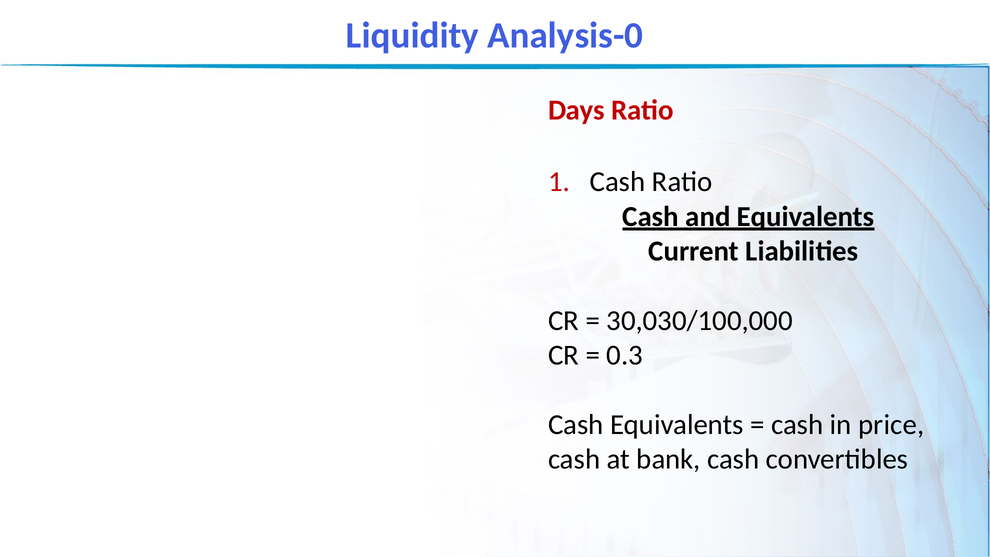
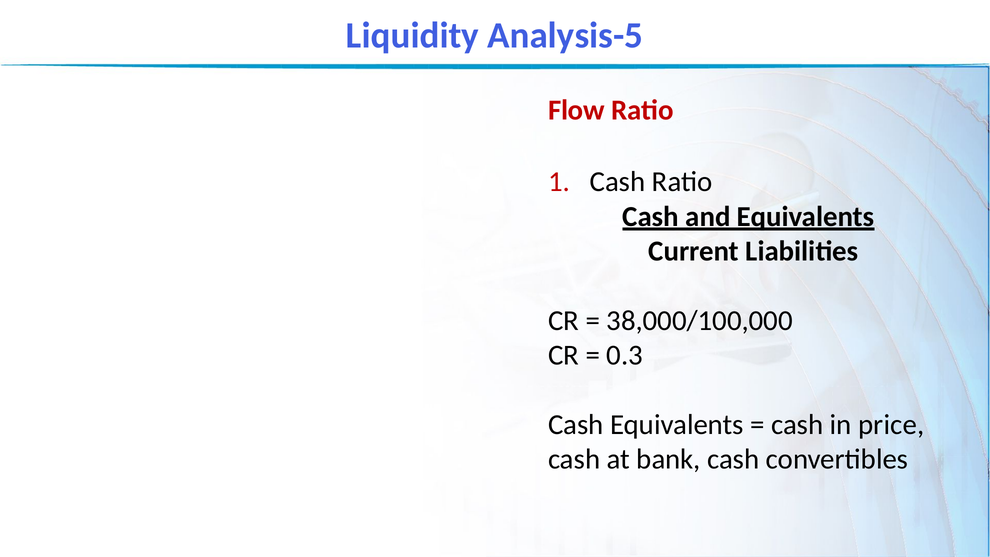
Analysis-0: Analysis-0 -> Analysis-5
Days: Days -> Flow
30,030/100,000: 30,030/100,000 -> 38,000/100,000
